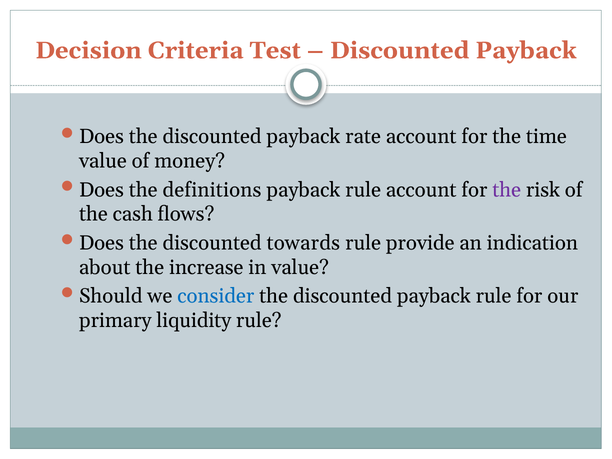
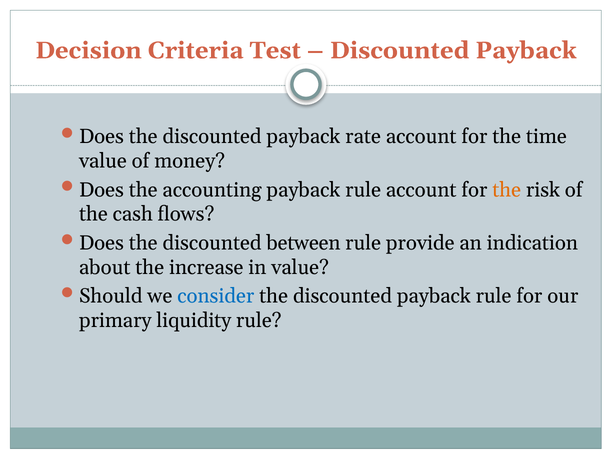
definitions: definitions -> accounting
the at (507, 190) colour: purple -> orange
towards: towards -> between
